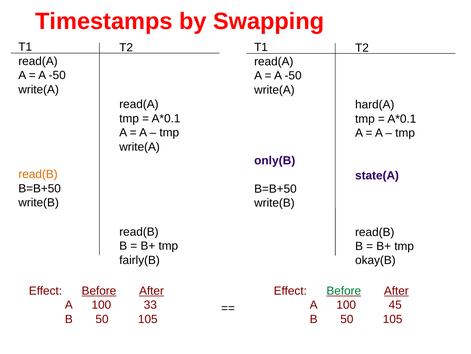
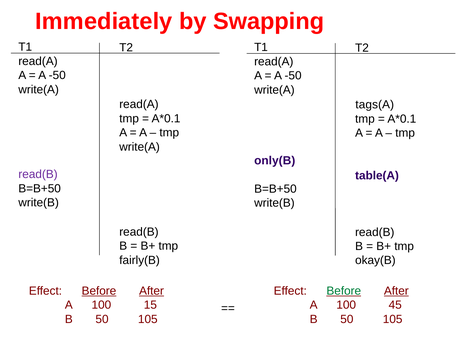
Timestamps: Timestamps -> Immediately
hard(A: hard(A -> tags(A
read(B at (38, 174) colour: orange -> purple
state(A: state(A -> table(A
33: 33 -> 15
